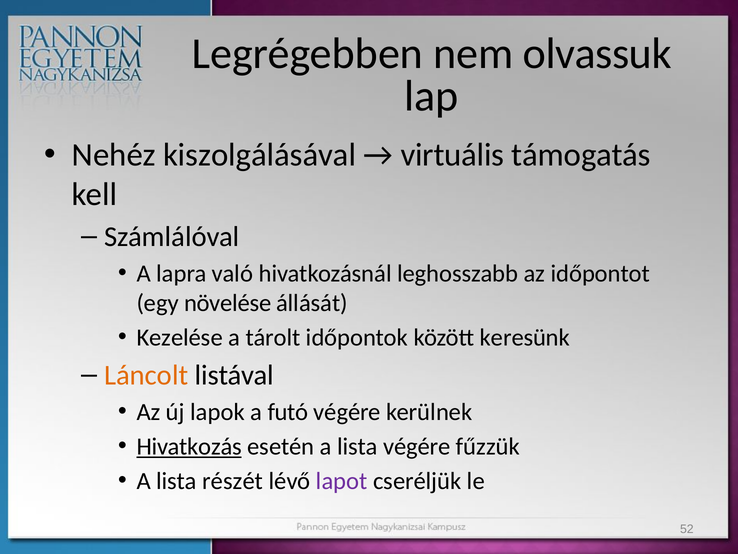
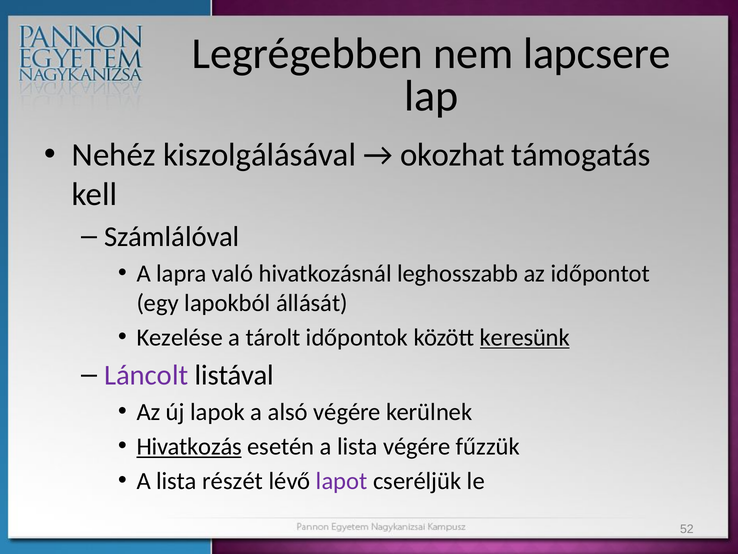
olvassuk: olvassuk -> lapcsere
virtuális: virtuális -> okozhat
növelése: növelése -> lapokból
keresünk underline: none -> present
Láncolt colour: orange -> purple
futó: futó -> alsó
